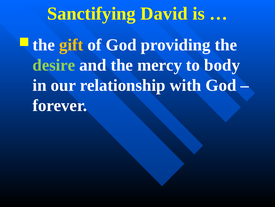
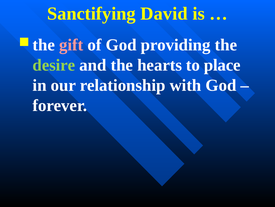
gift colour: yellow -> pink
mercy: mercy -> hearts
body: body -> place
